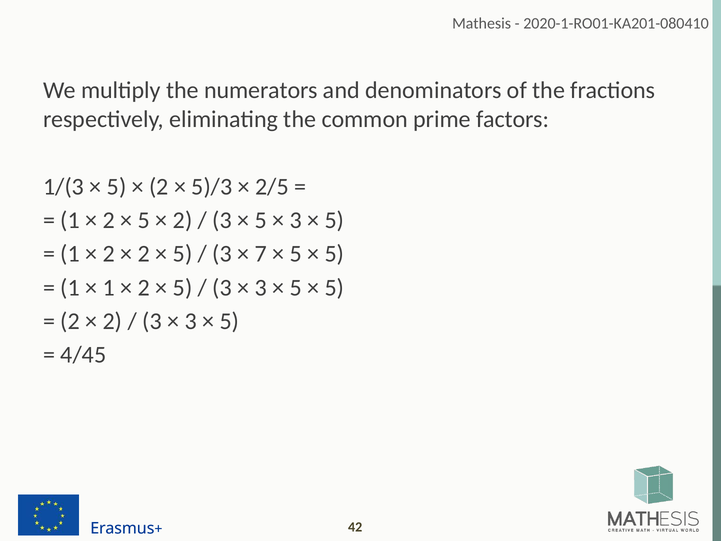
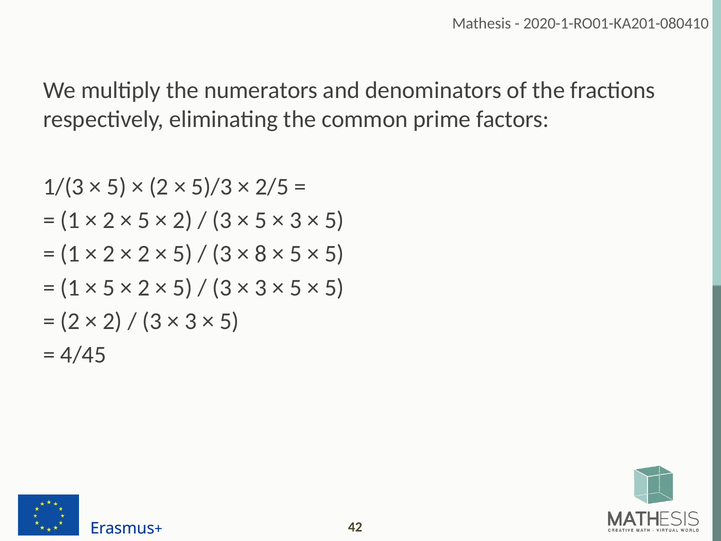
7: 7 -> 8
1 at (109, 287): 1 -> 5
